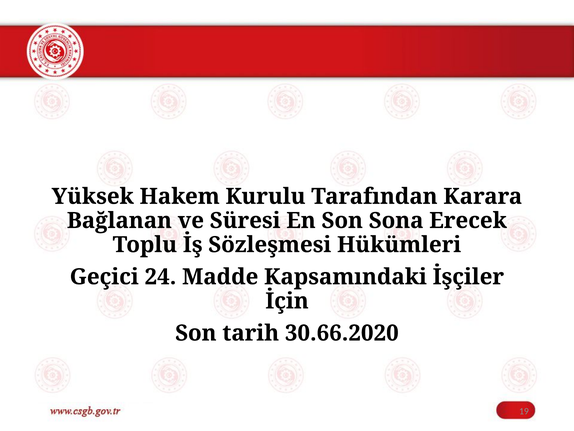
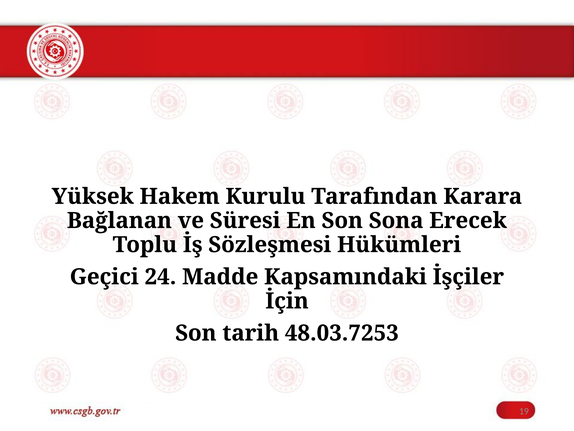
30.66.2020: 30.66.2020 -> 48.03.7253
